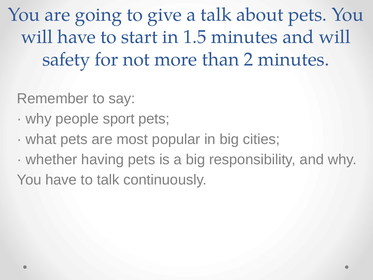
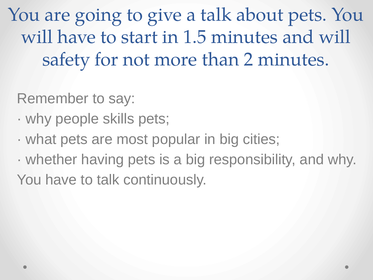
sport: sport -> skills
